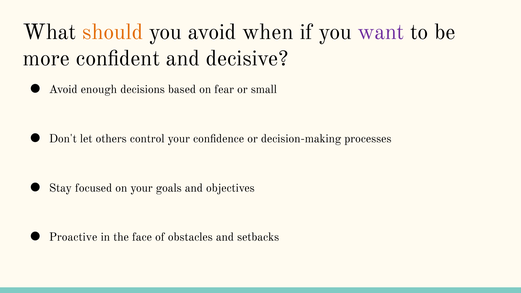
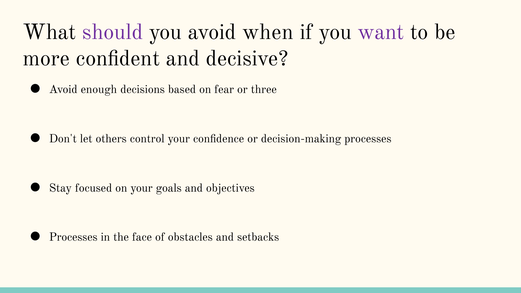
should colour: orange -> purple
small: small -> three
Proactive at (73, 237): Proactive -> Processes
